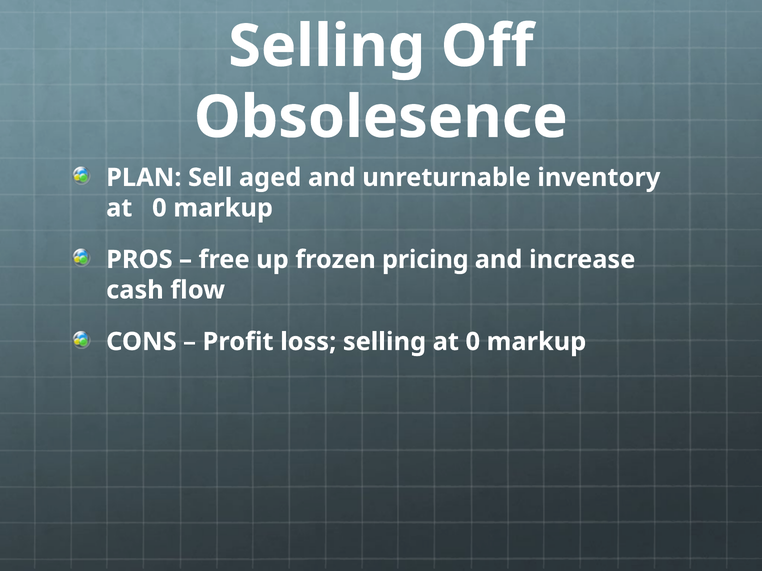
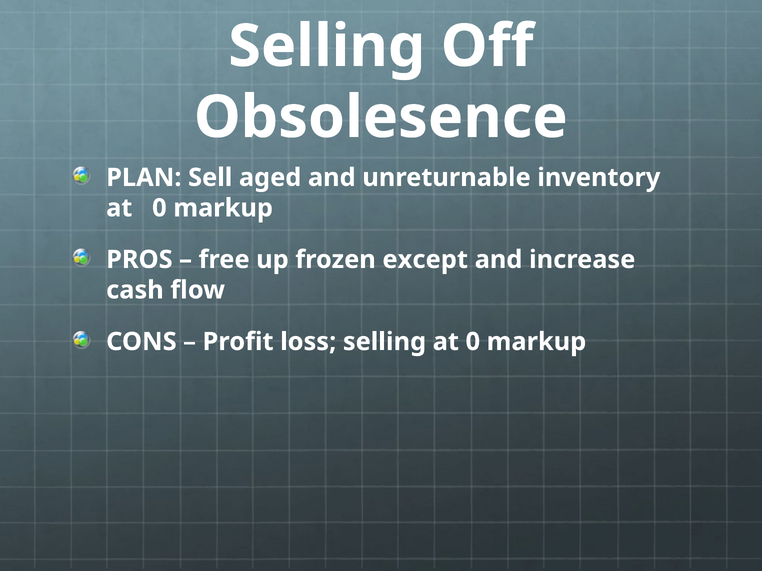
pricing: pricing -> except
